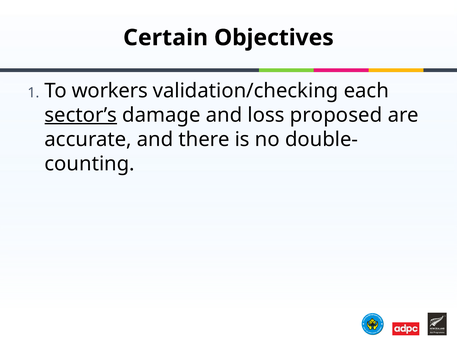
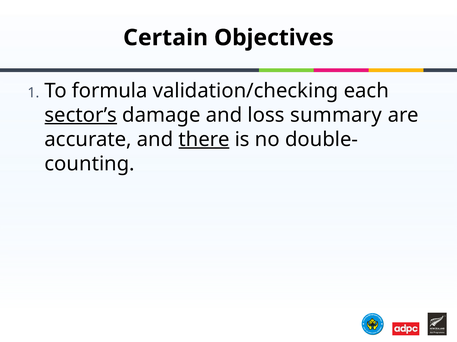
workers: workers -> formula
proposed: proposed -> summary
there underline: none -> present
